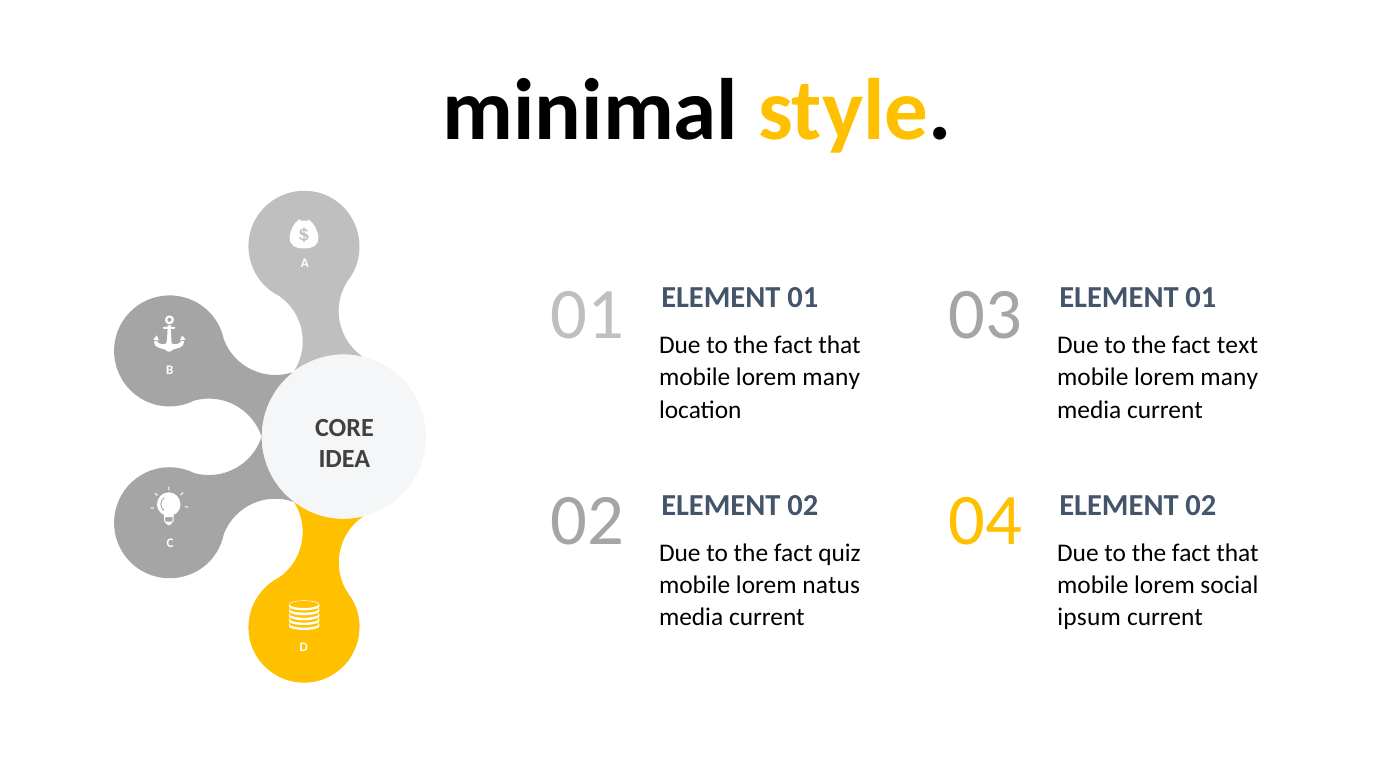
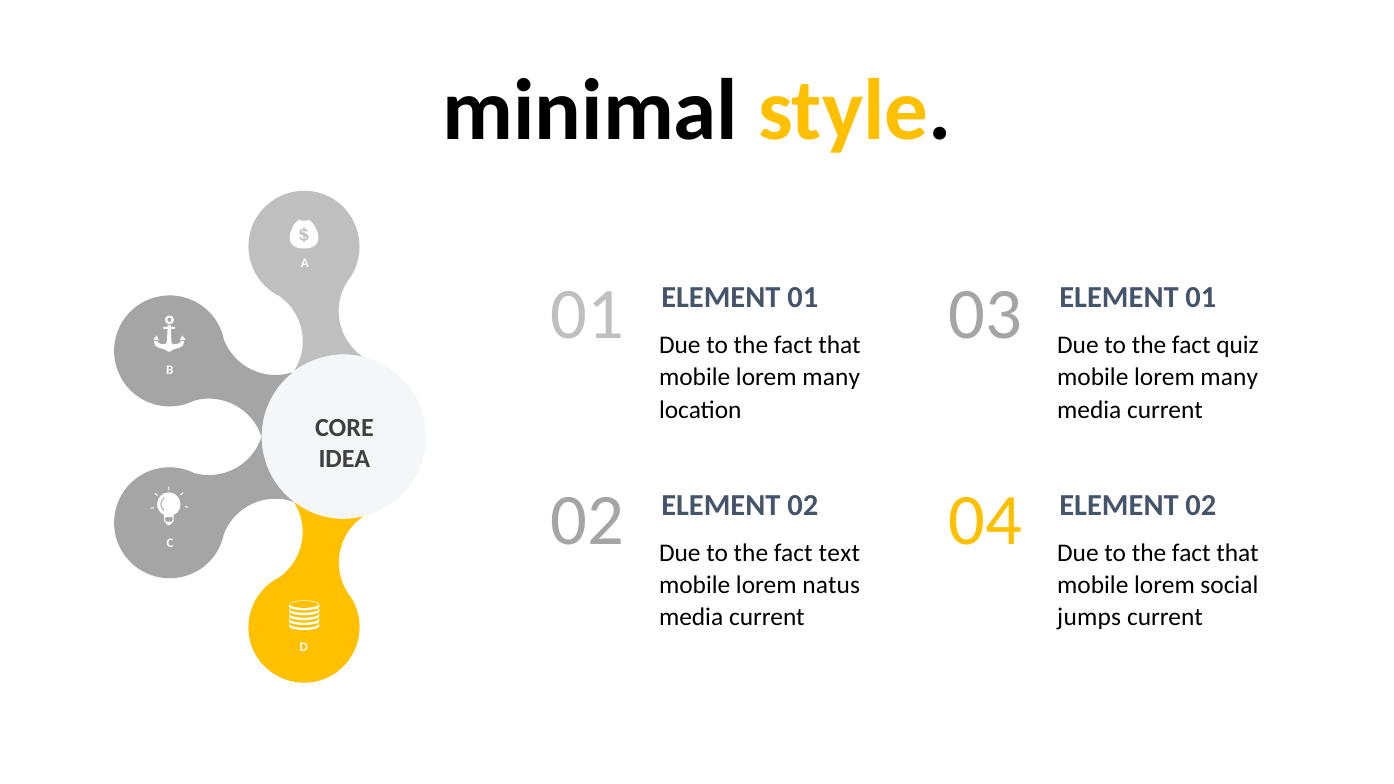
text: text -> quiz
quiz: quiz -> text
ipsum: ipsum -> jumps
